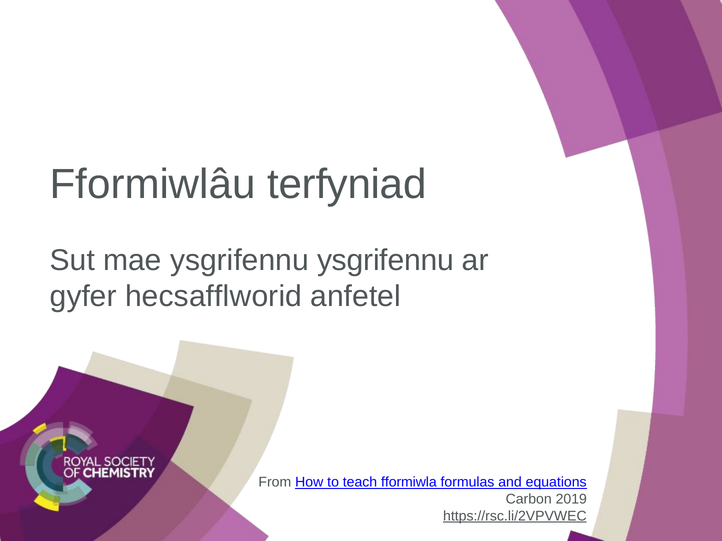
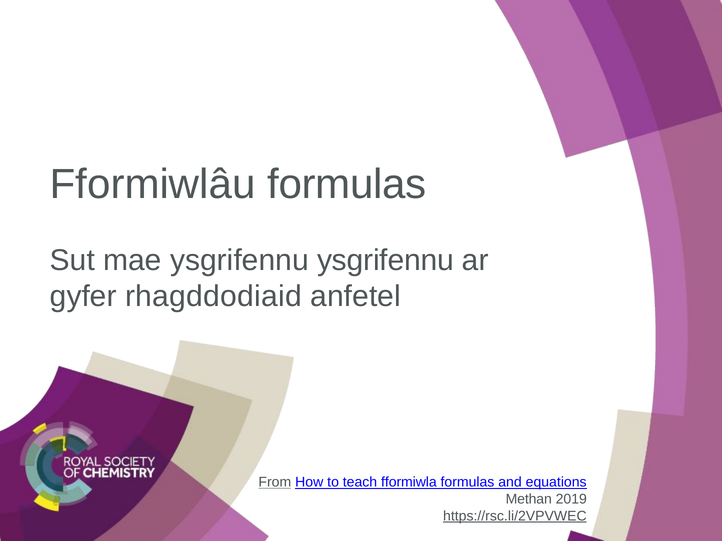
Fformiwlâu terfyniad: terfyniad -> formulas
hecsafflworid: hecsafflworid -> rhagddodiaid
From underline: none -> present
Carbon: Carbon -> Methan
